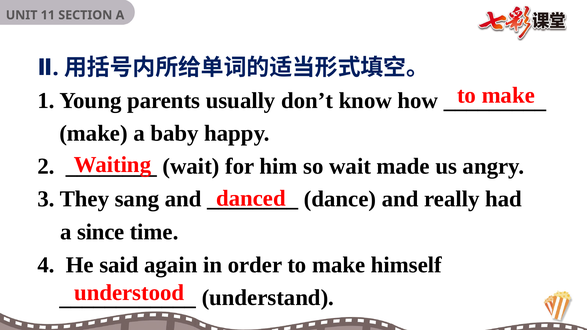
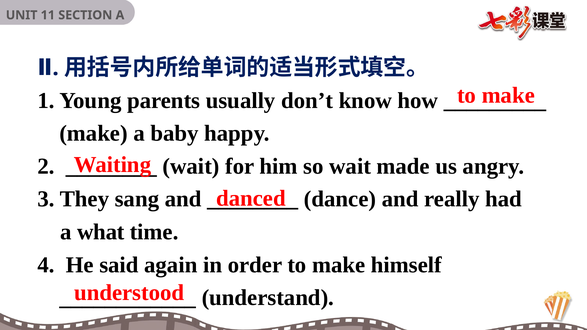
since: since -> what
